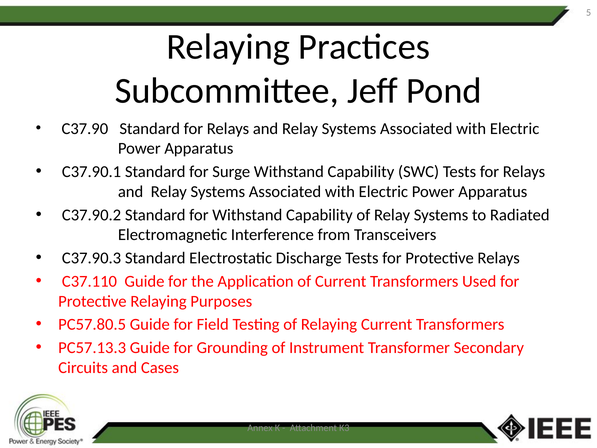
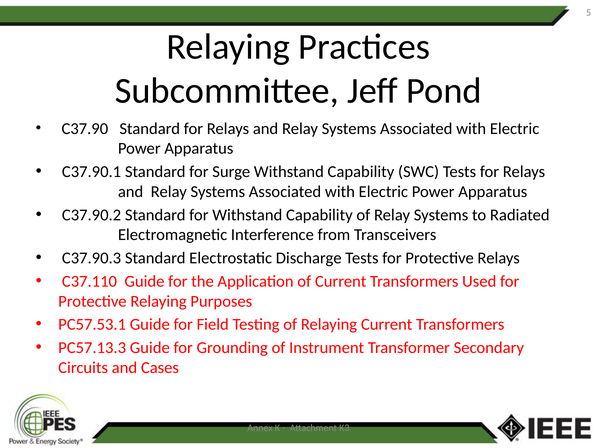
PC57.80.5: PC57.80.5 -> PC57.53.1
